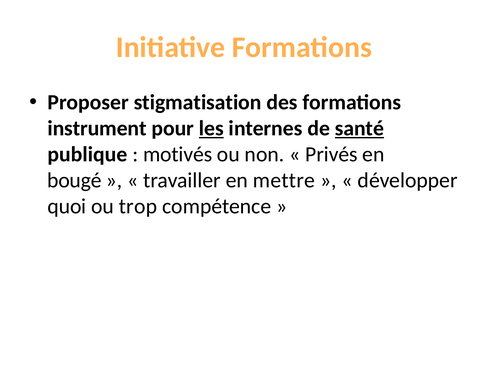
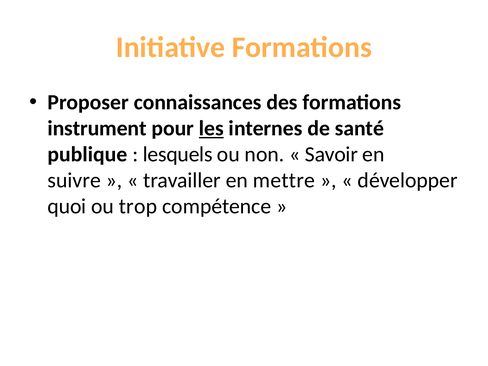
stigmatisation: stigmatisation -> connaissances
santé underline: present -> none
motivés: motivés -> lesquels
Privés: Privés -> Savoir
bougé: bougé -> suivre
